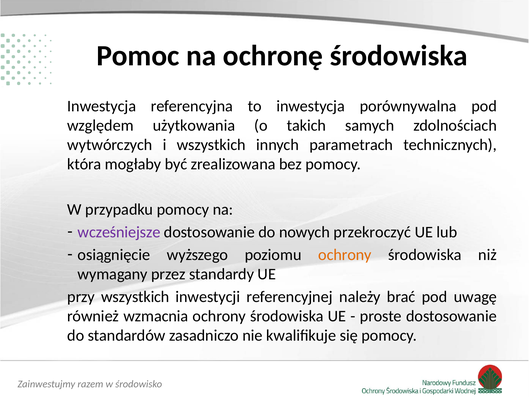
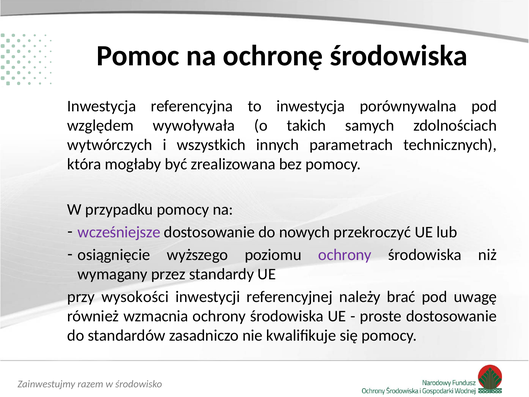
użytkowania: użytkowania -> wywoływała
ochrony at (345, 255) colour: orange -> purple
przy wszystkich: wszystkich -> wysokości
